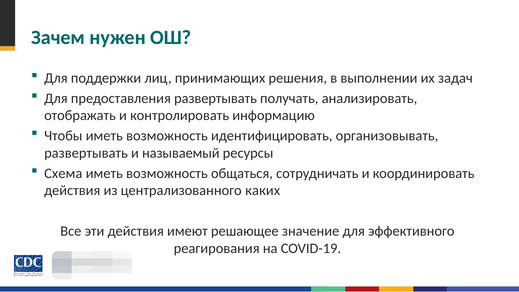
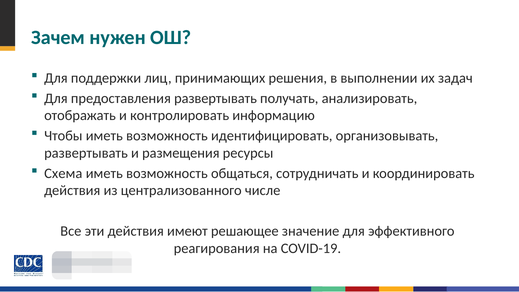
называемый: называемый -> размещения
каких: каких -> числе
